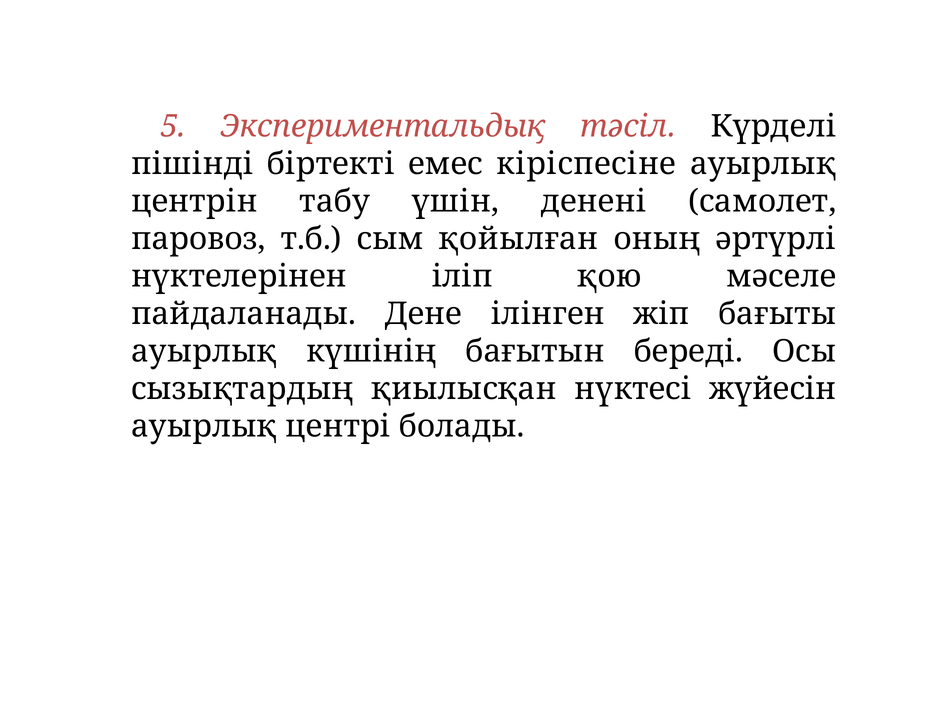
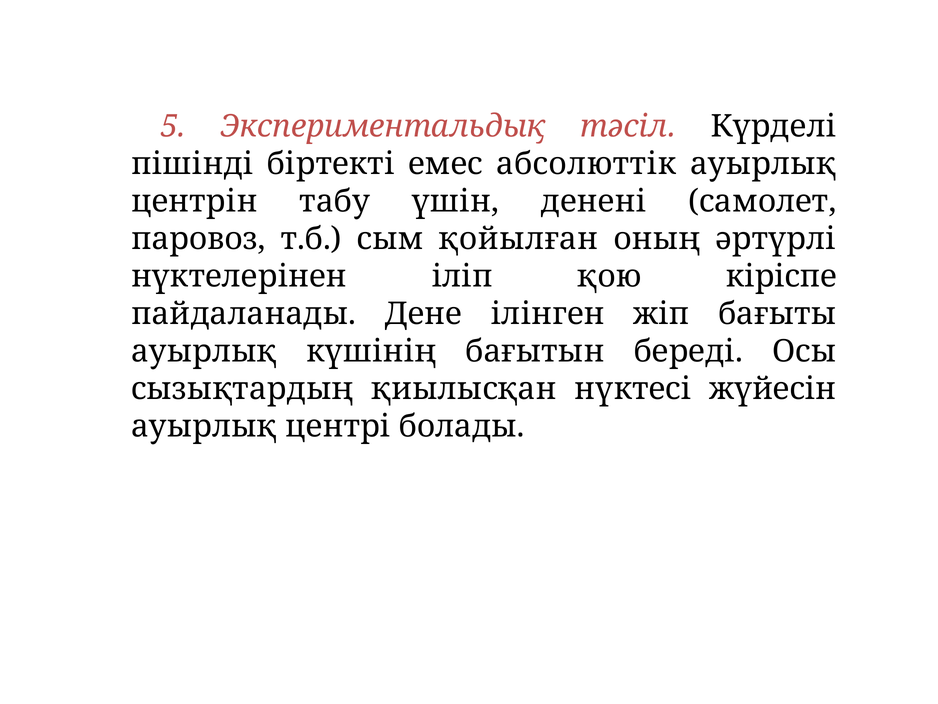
кіріспесіне: кіріспесіне -> абсолюттік
мәселе: мәселе -> кіріспе
